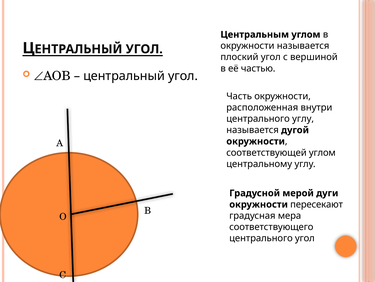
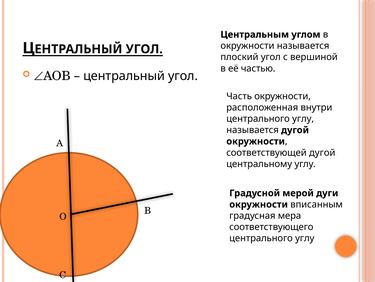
соответствующей углом: углом -> дугой
пересекают: пересекают -> вписанным
угол at (305, 238): угол -> углу
